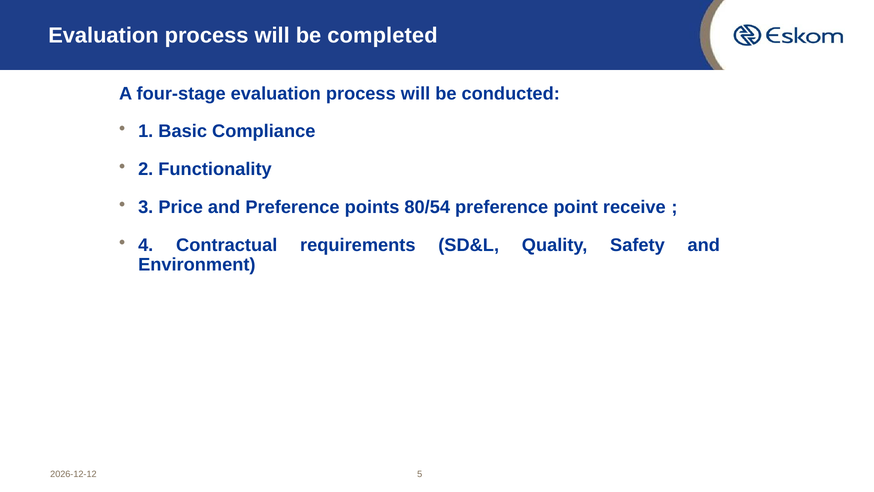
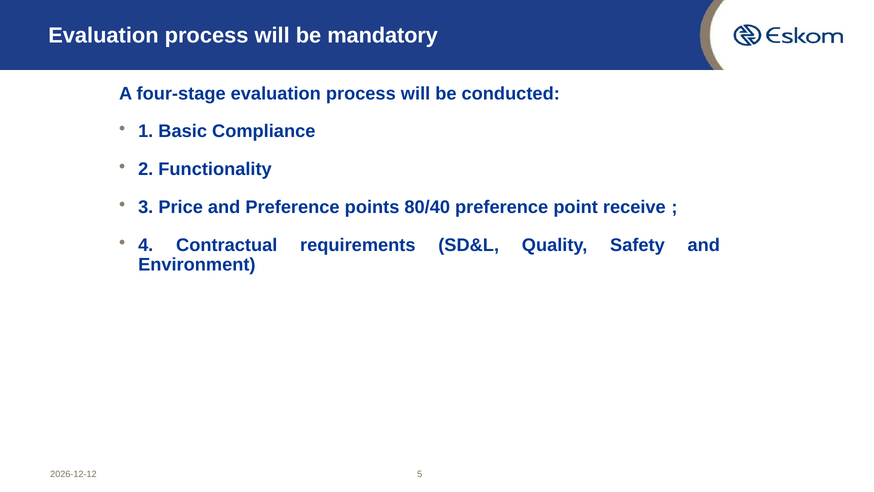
completed: completed -> mandatory
80/54: 80/54 -> 80/40
